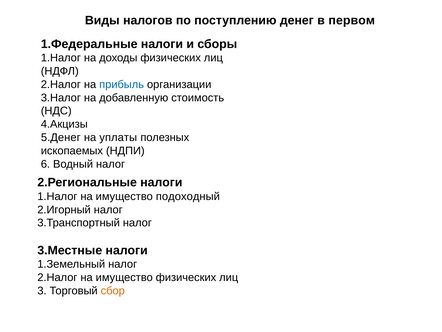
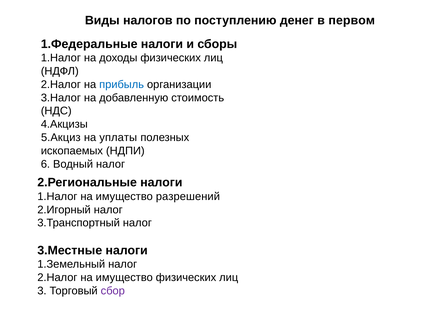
5.Денег: 5.Денег -> 5.Акциз
подоходный: подоходный -> разрешений
сбор colour: orange -> purple
